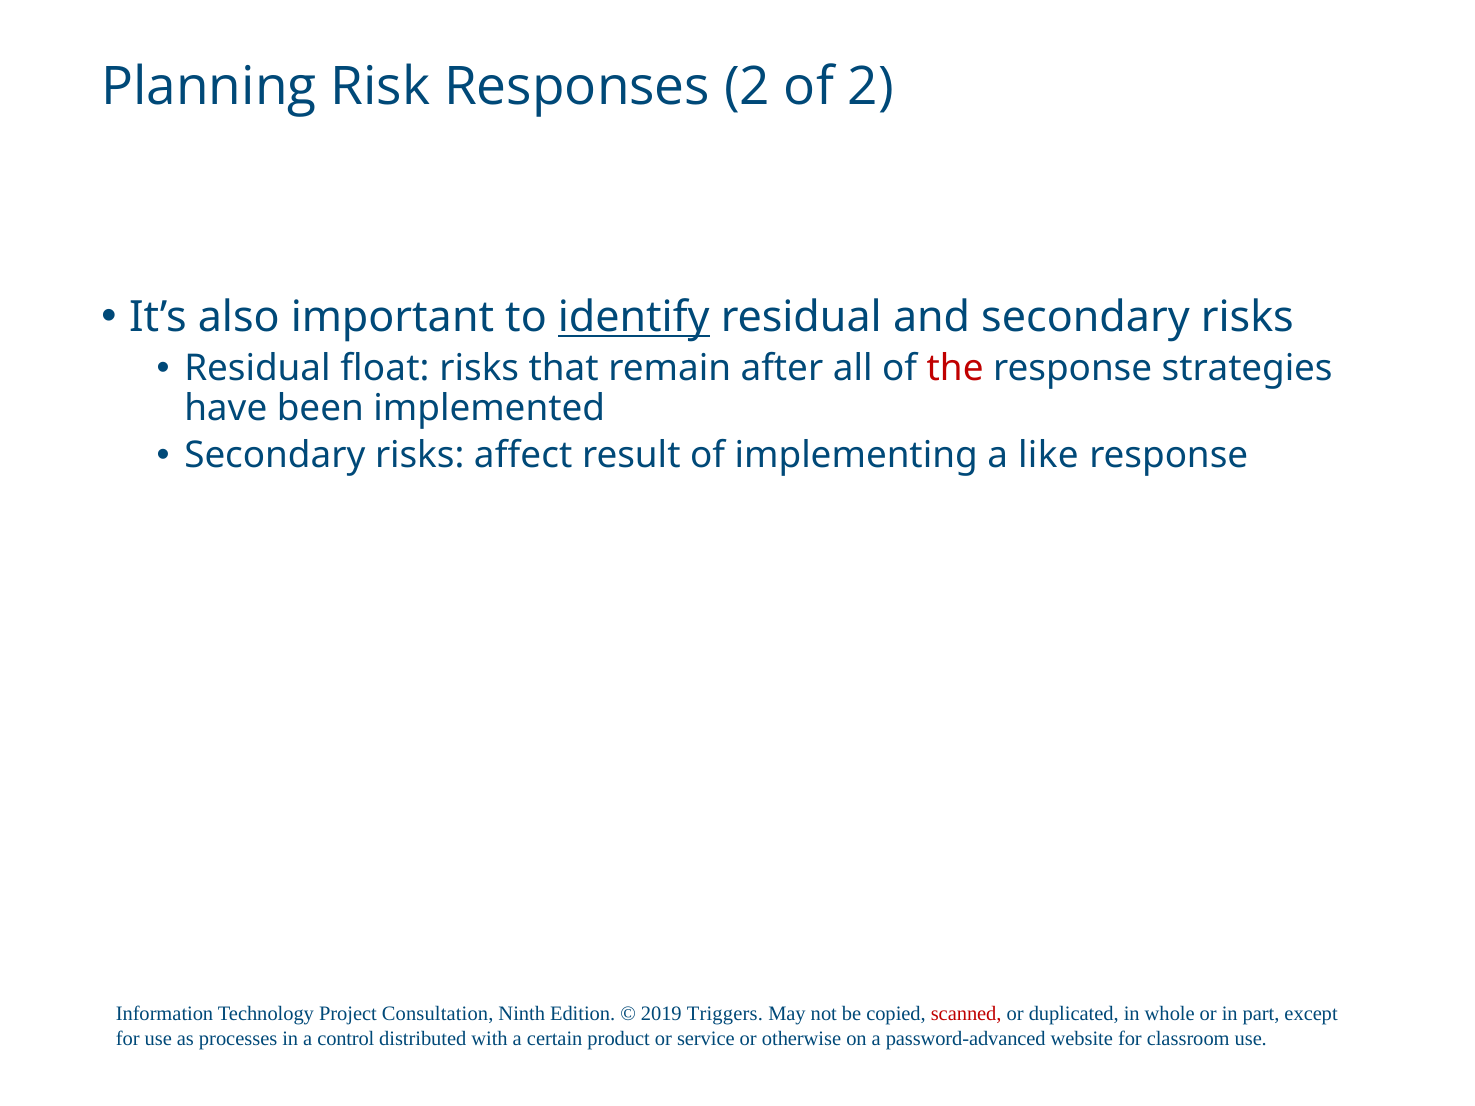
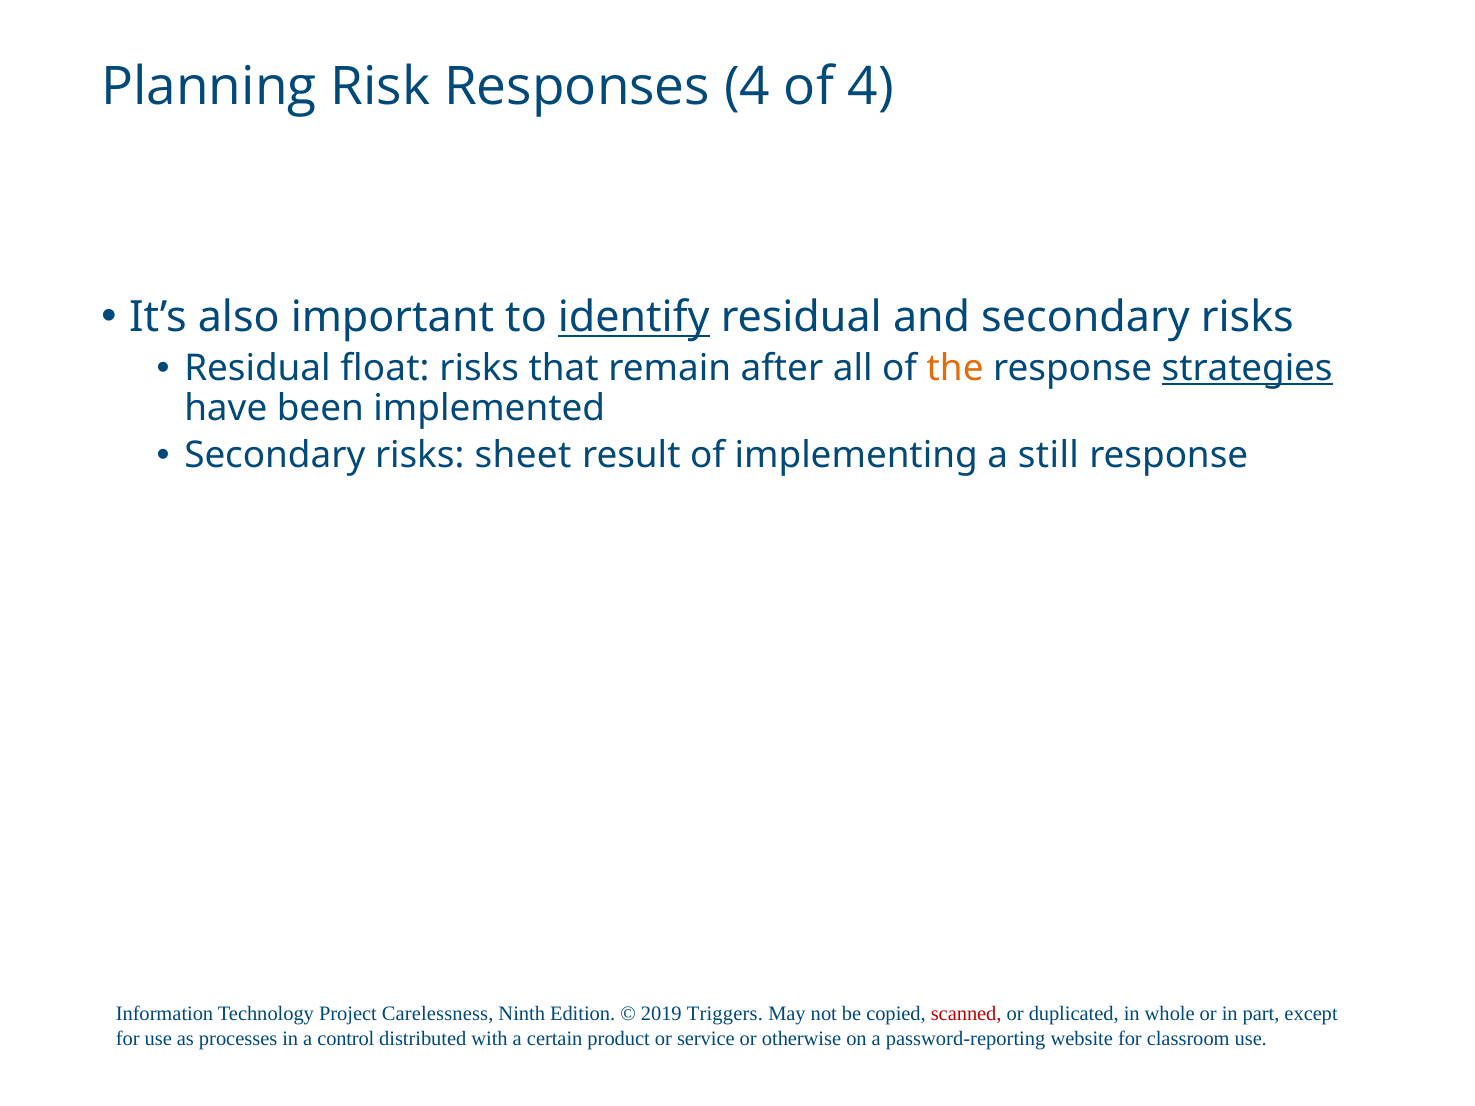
Responses 2: 2 -> 4
of 2: 2 -> 4
the colour: red -> orange
strategies underline: none -> present
affect: affect -> sheet
like: like -> still
Consultation: Consultation -> Carelessness
password-advanced: password-advanced -> password-reporting
